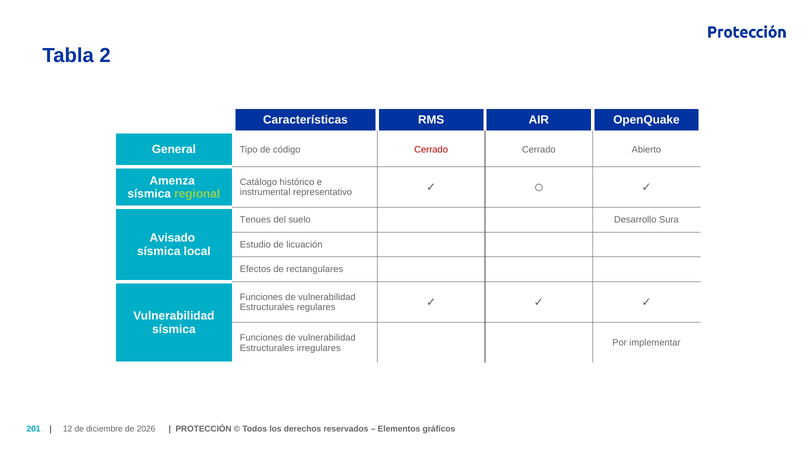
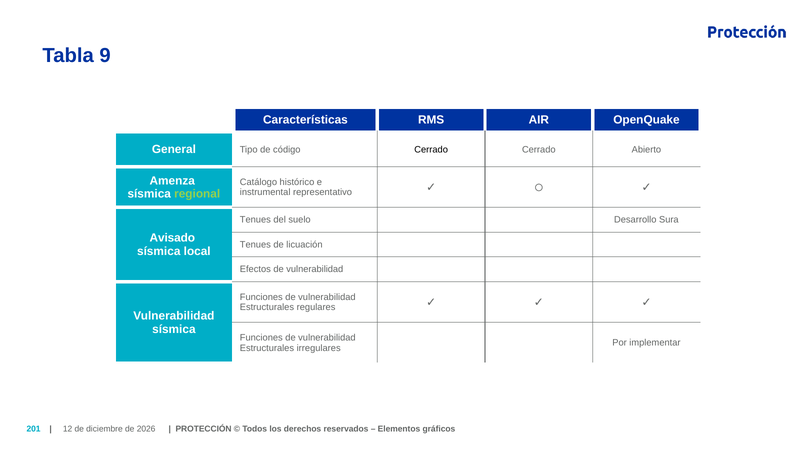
2: 2 -> 9
Cerrado at (431, 149) colour: red -> black
Estudio at (255, 245): Estudio -> Tenues
Efectos de rectangulares: rectangulares -> vulnerabilidad
